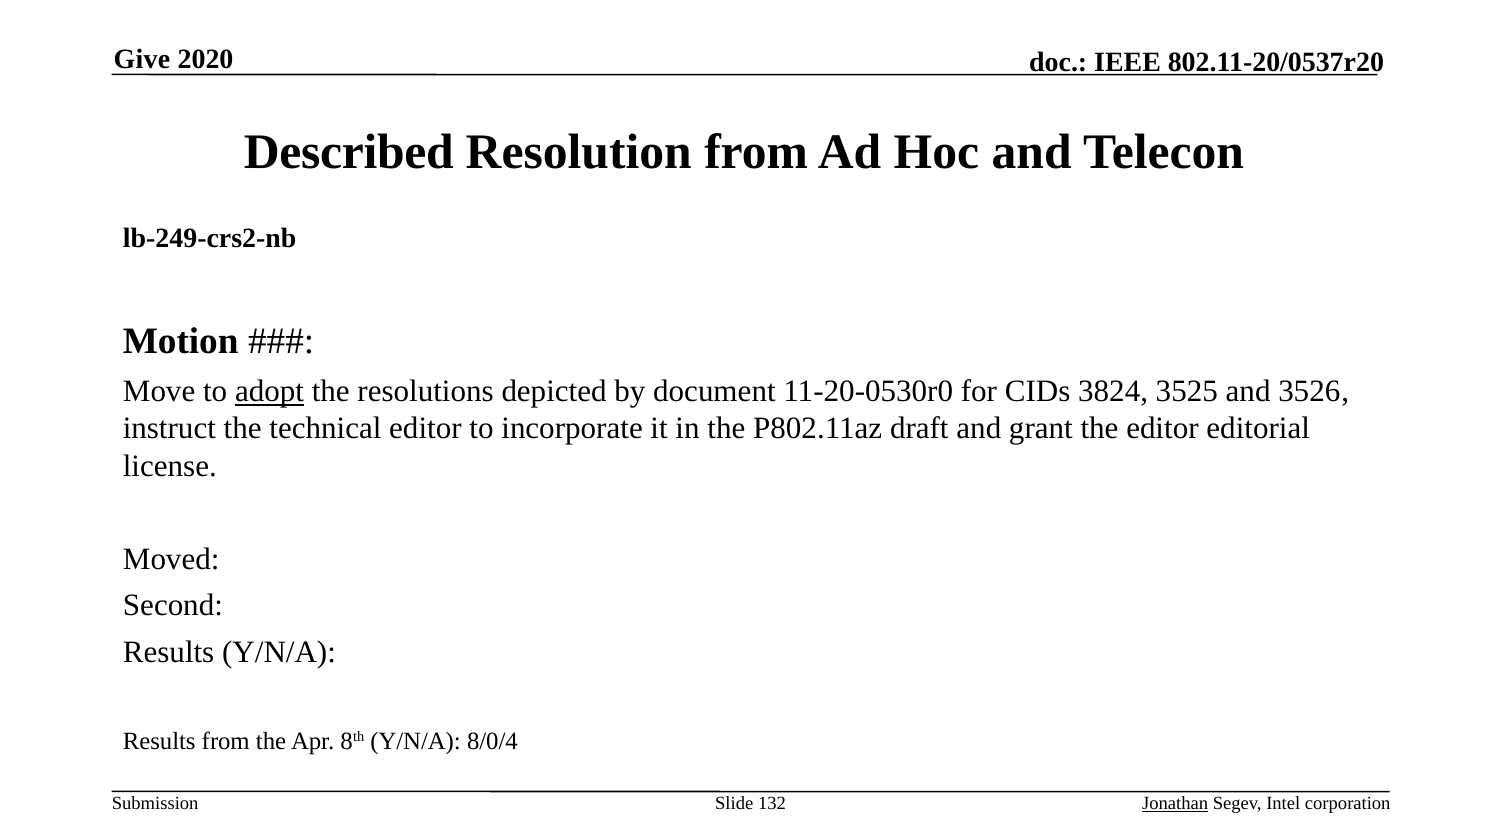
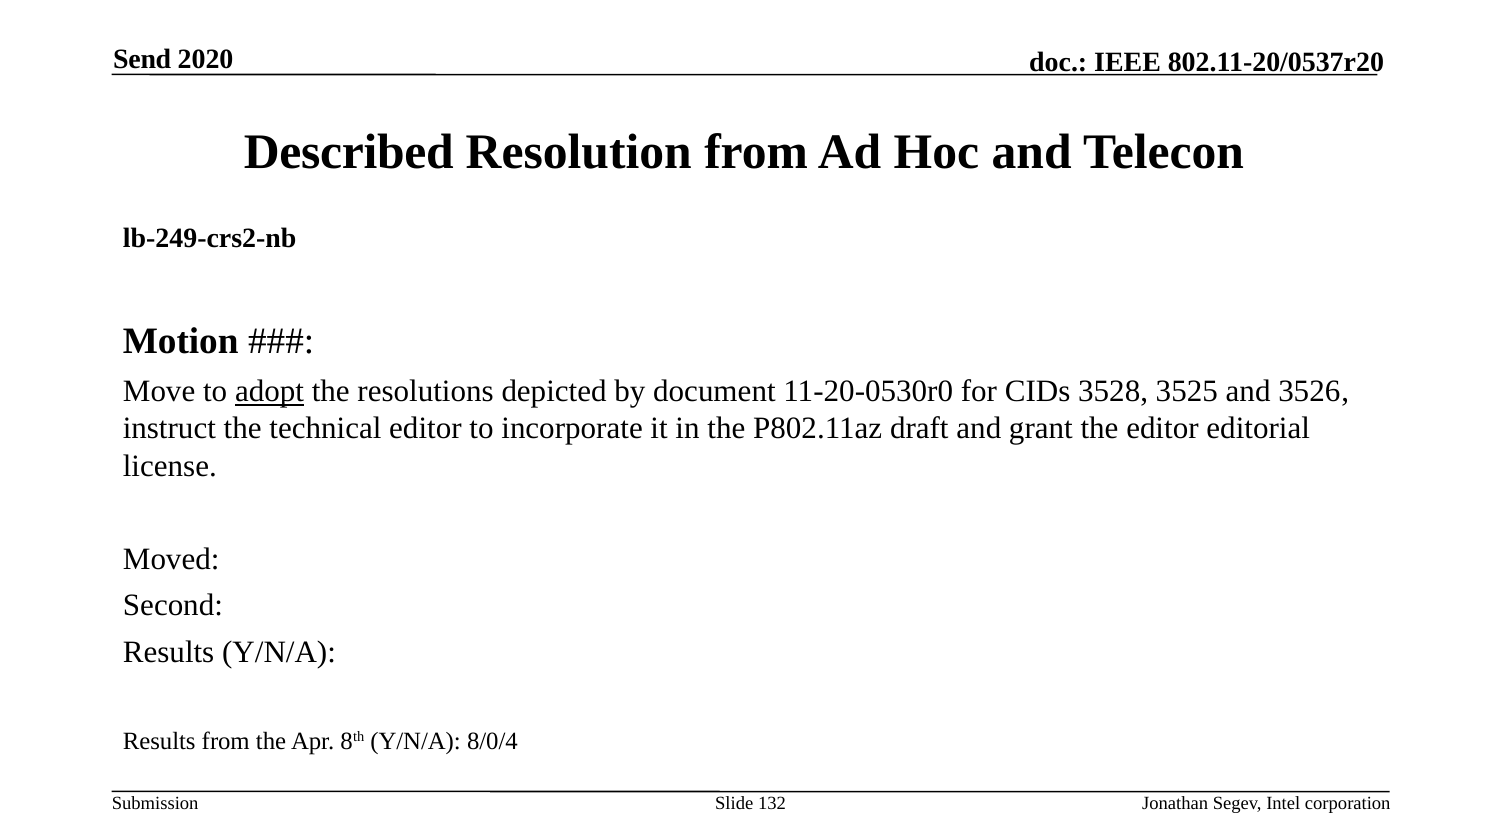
Give: Give -> Send
3824: 3824 -> 3528
Jonathan underline: present -> none
